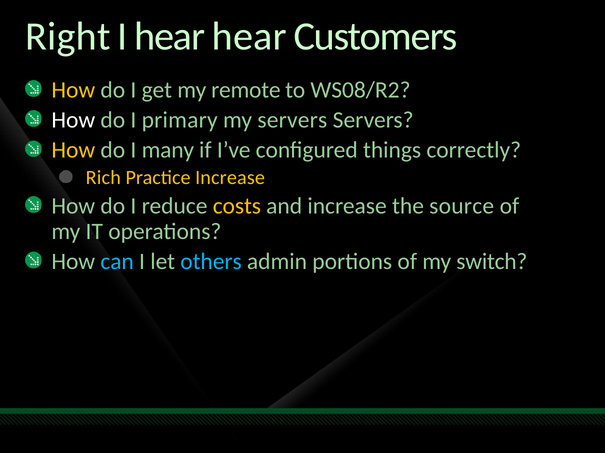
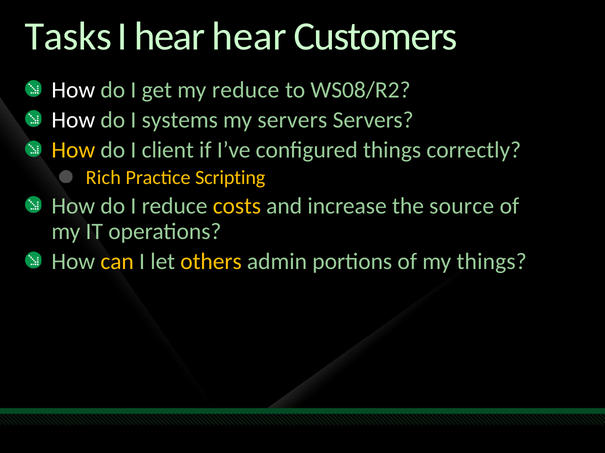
Right: Right -> Tasks
How at (73, 90) colour: yellow -> white
my remote: remote -> reduce
primary: primary -> systems
many: many -> client
Practice Increase: Increase -> Scripting
can colour: light blue -> yellow
others colour: light blue -> yellow
my switch: switch -> things
